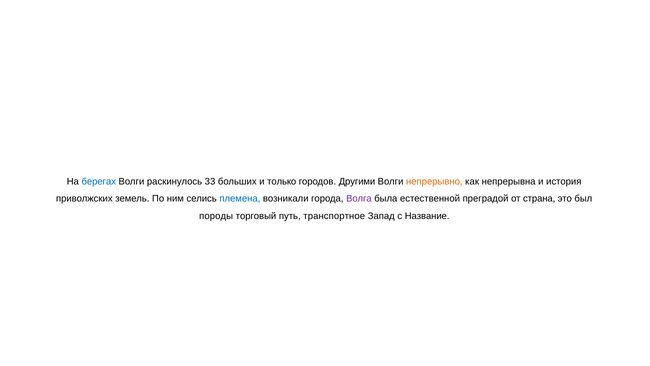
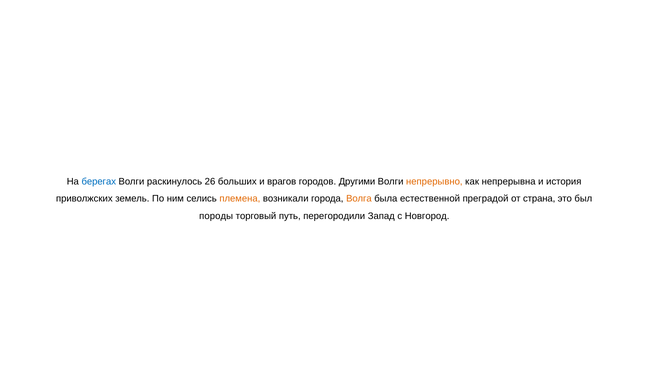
33: 33 -> 26
только: только -> врагов
племена colour: blue -> orange
Волга colour: purple -> orange
транспортное: транспортное -> перегородили
Название: Название -> Новгород
